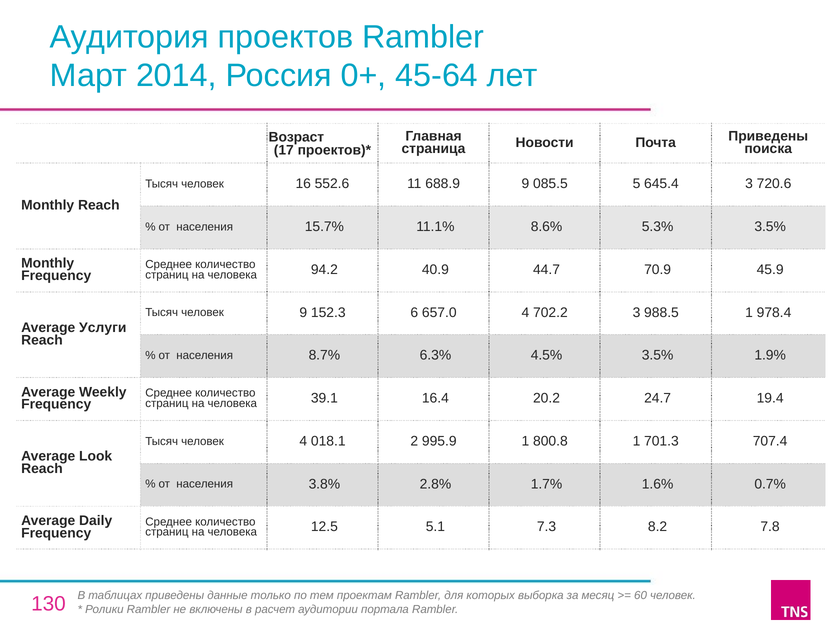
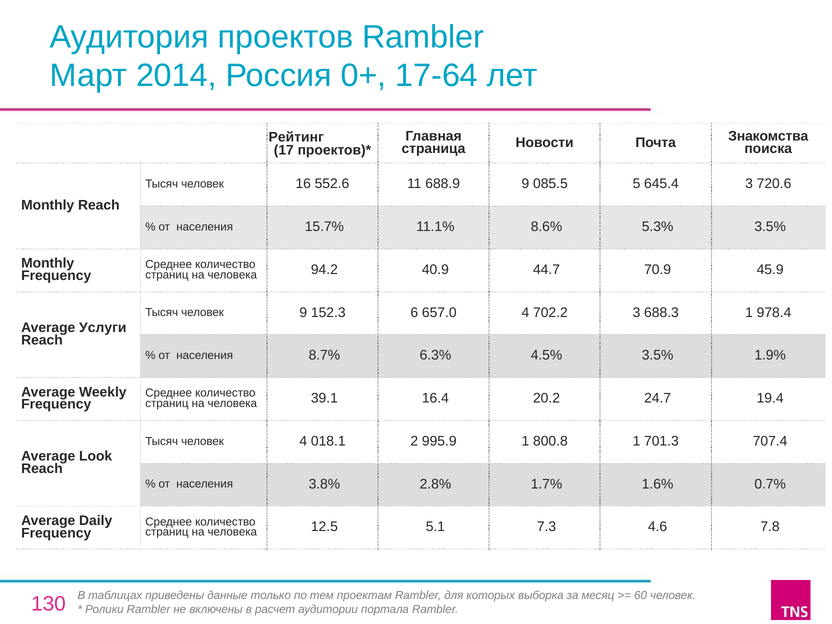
45-64: 45-64 -> 17-64
Возраст: Возраст -> Рейтинг
Почта Приведены: Приведены -> Знакомства
988.5: 988.5 -> 688.3
8.2: 8.2 -> 4.6
